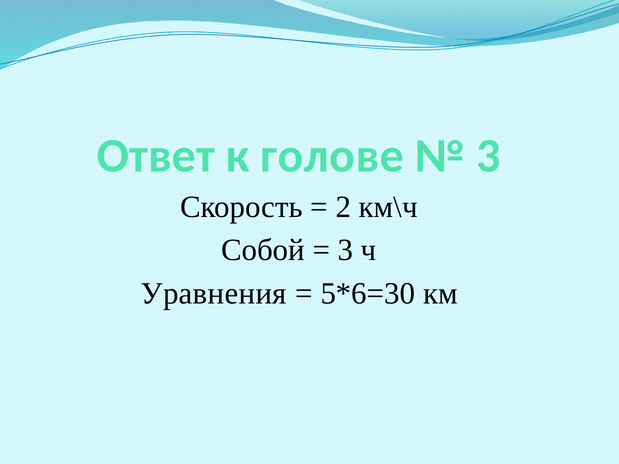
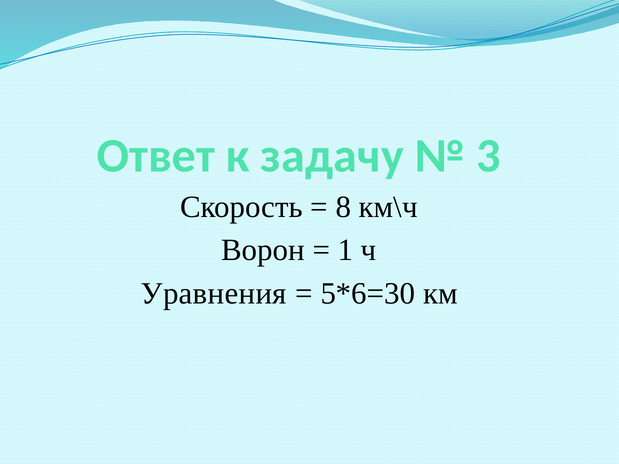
голове: голове -> задачу
2: 2 -> 8
Собой: Собой -> Ворон
3 at (345, 250): 3 -> 1
